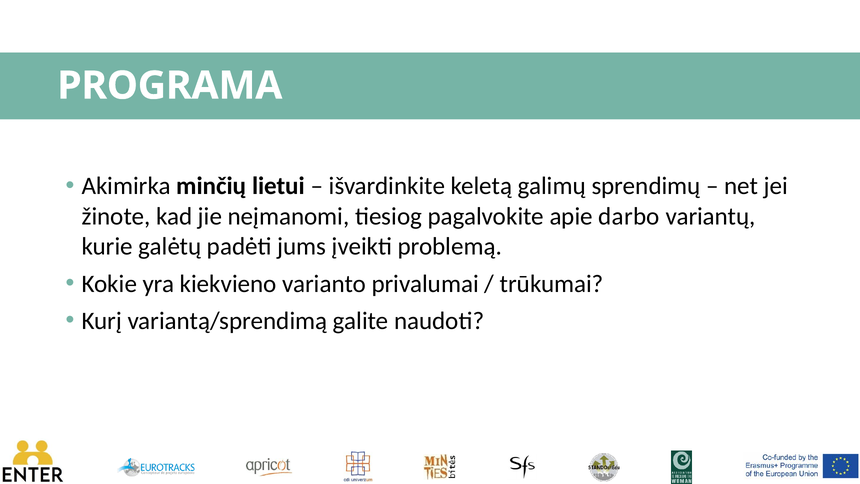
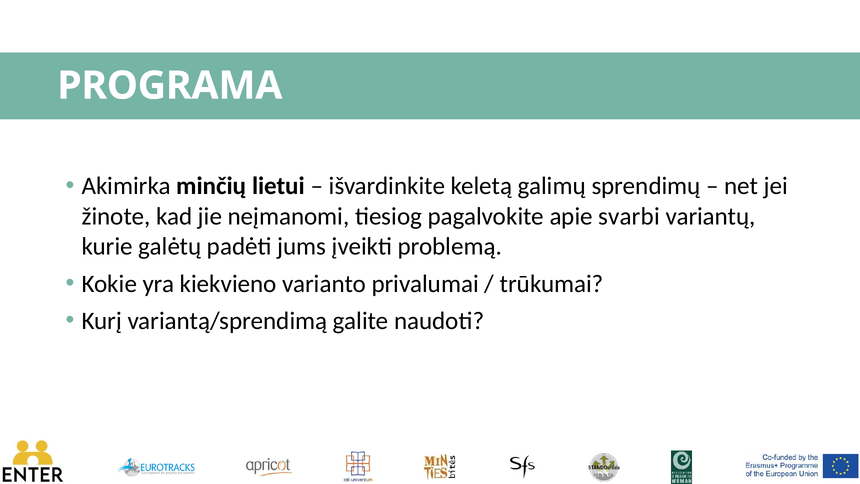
darbo: darbo -> svarbi
